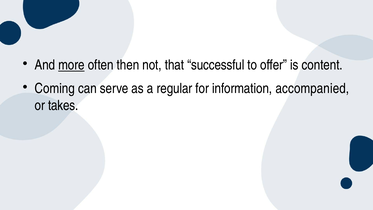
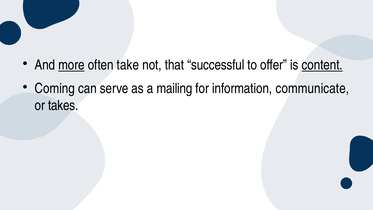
then: then -> take
content underline: none -> present
regular: regular -> mailing
accompanied: accompanied -> communicate
